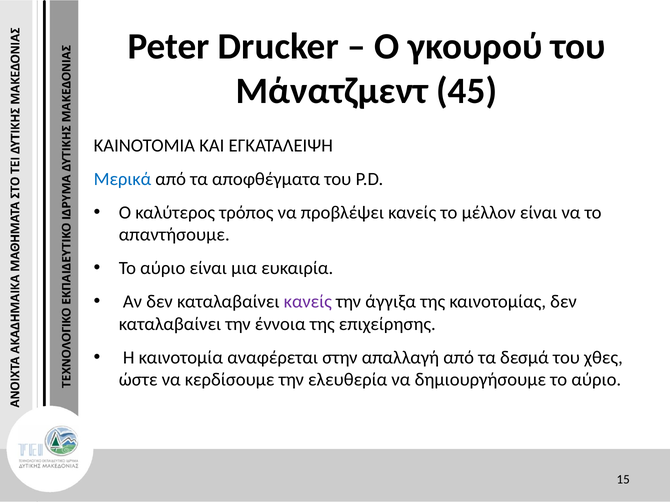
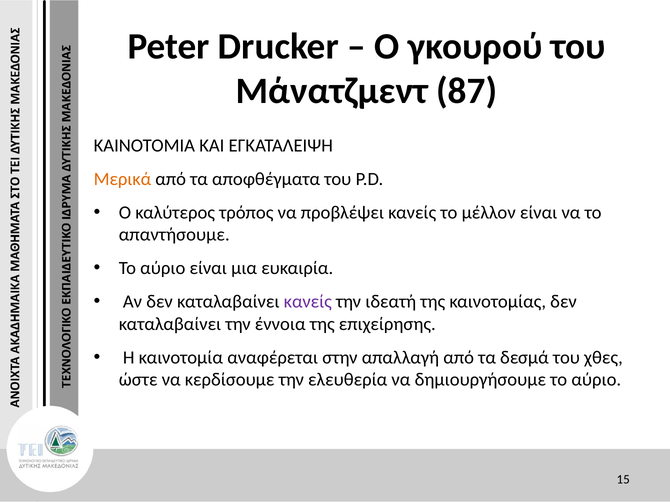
45: 45 -> 87
Μερικά colour: blue -> orange
άγγιξα: άγγιξα -> ιδεατή
